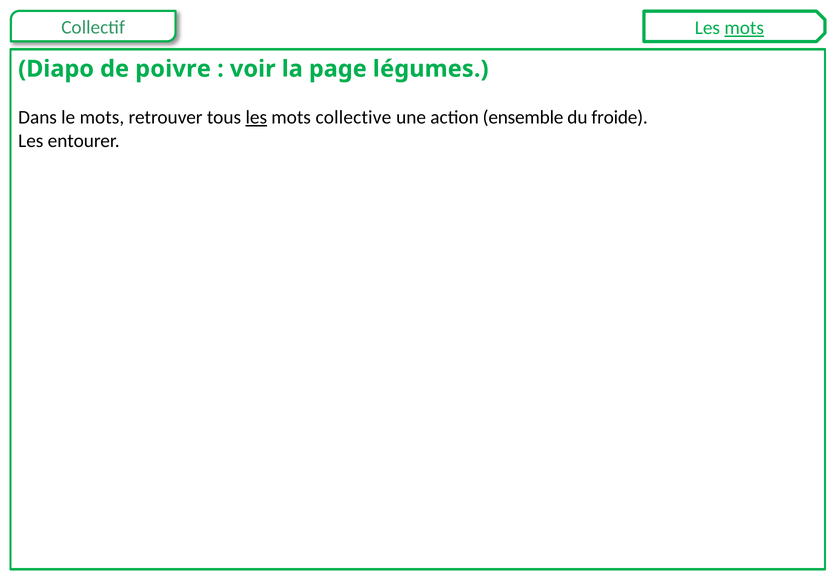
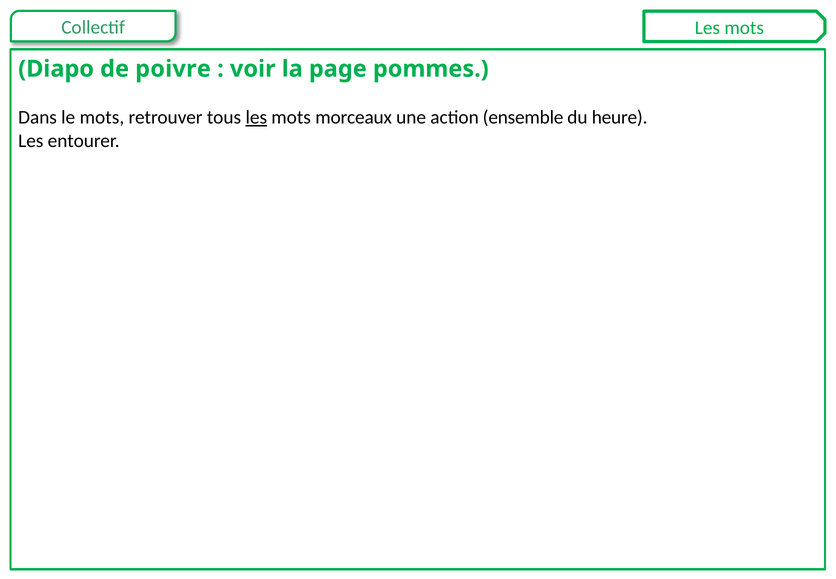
mots at (744, 28) underline: present -> none
légumes: légumes -> pommes
collective: collective -> morceaux
froide: froide -> heure
